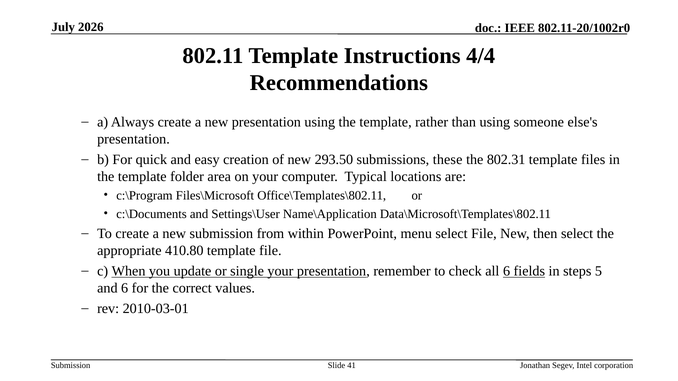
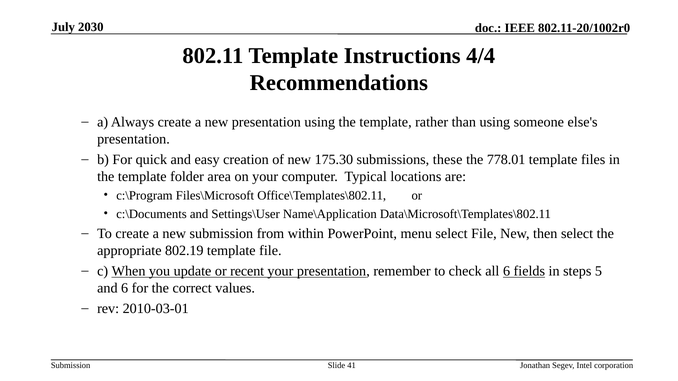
2026: 2026 -> 2030
293.50: 293.50 -> 175.30
802.31: 802.31 -> 778.01
410.80: 410.80 -> 802.19
single: single -> recent
